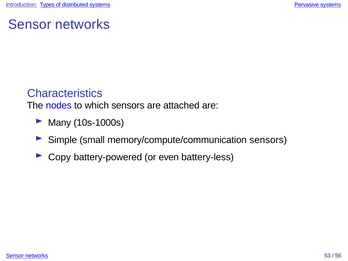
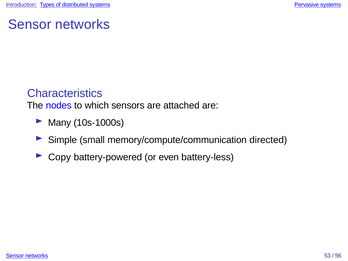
memory/compute/communication sensors: sensors -> directed
